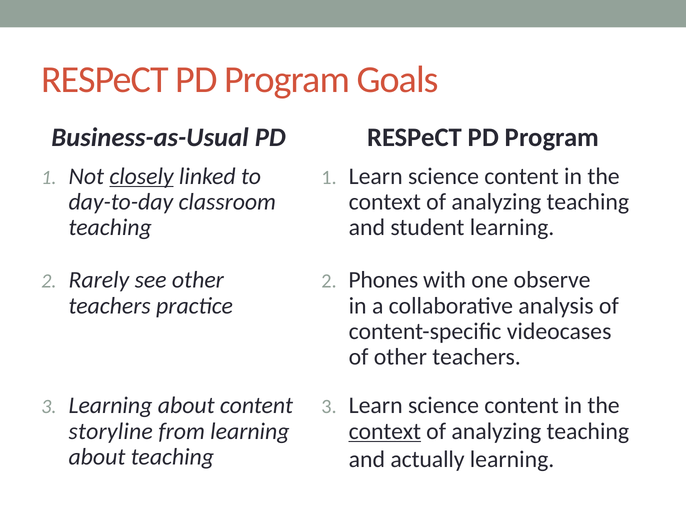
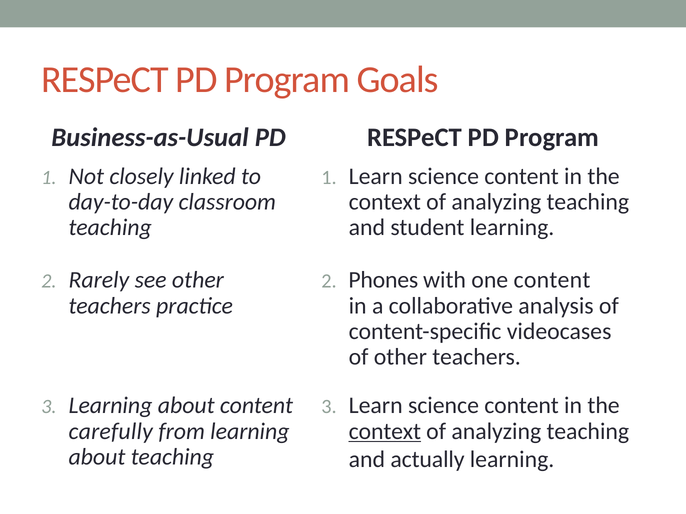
closely underline: present -> none
one observe: observe -> content
storyline: storyline -> carefully
